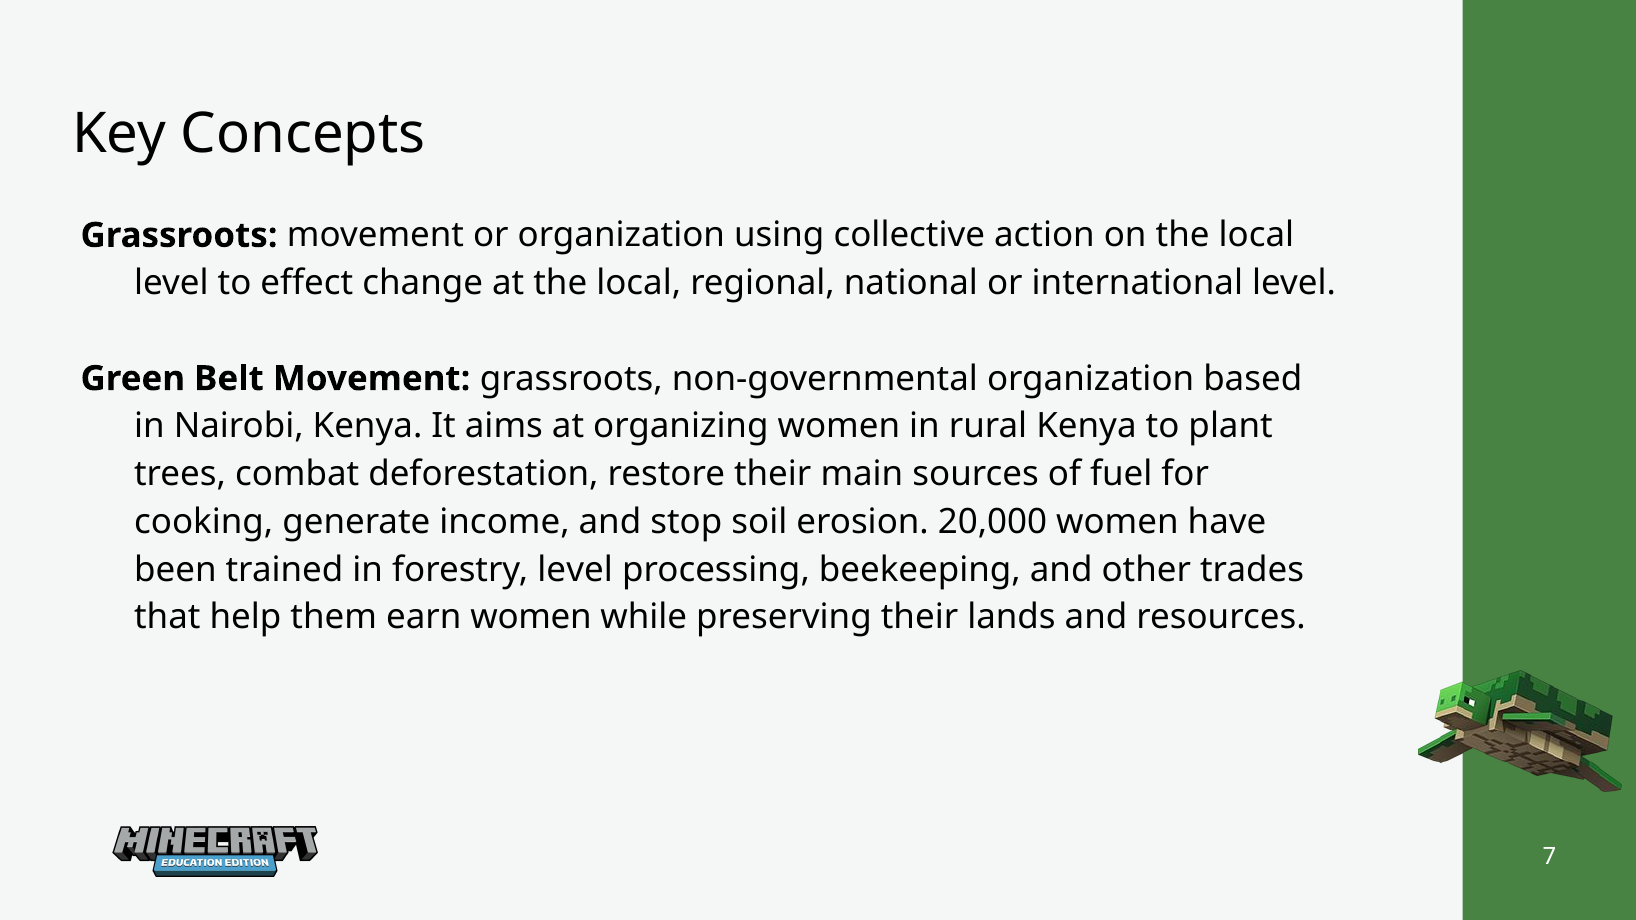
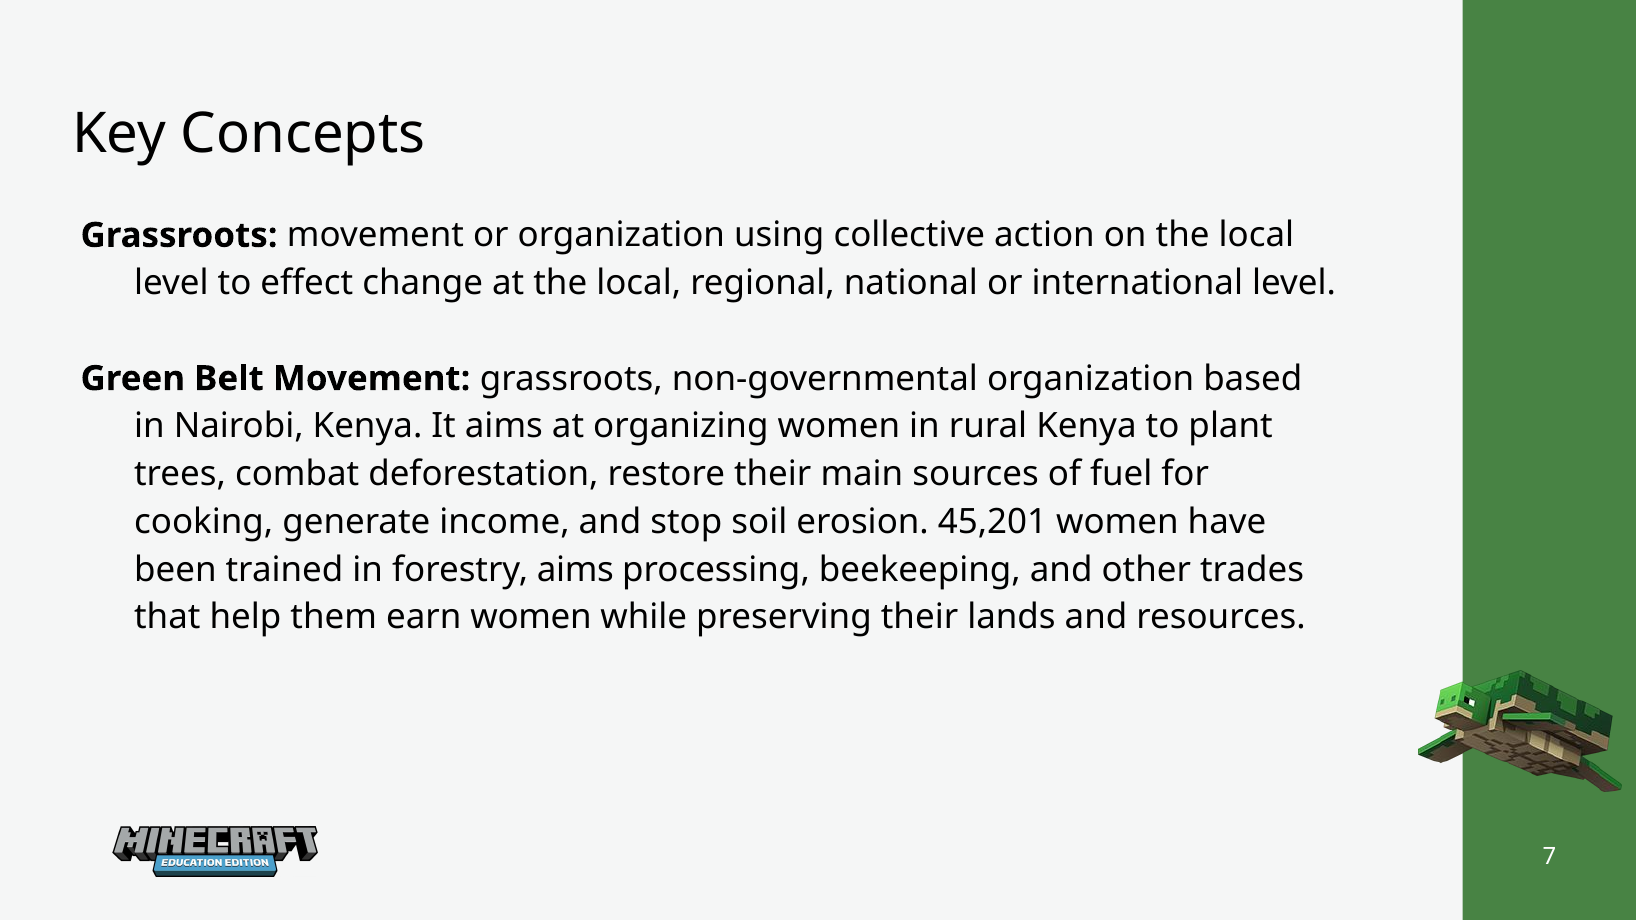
20,000: 20,000 -> 45,201
forestry level: level -> aims
